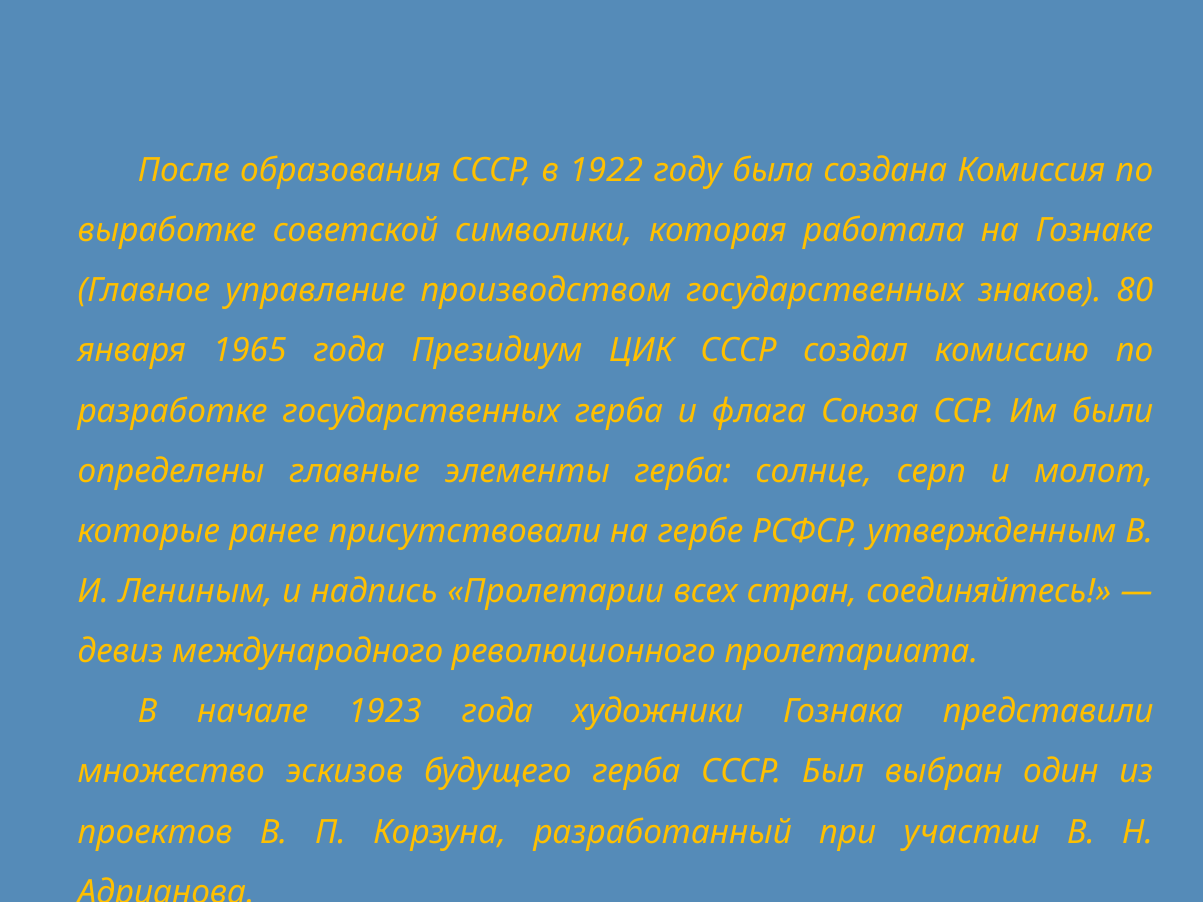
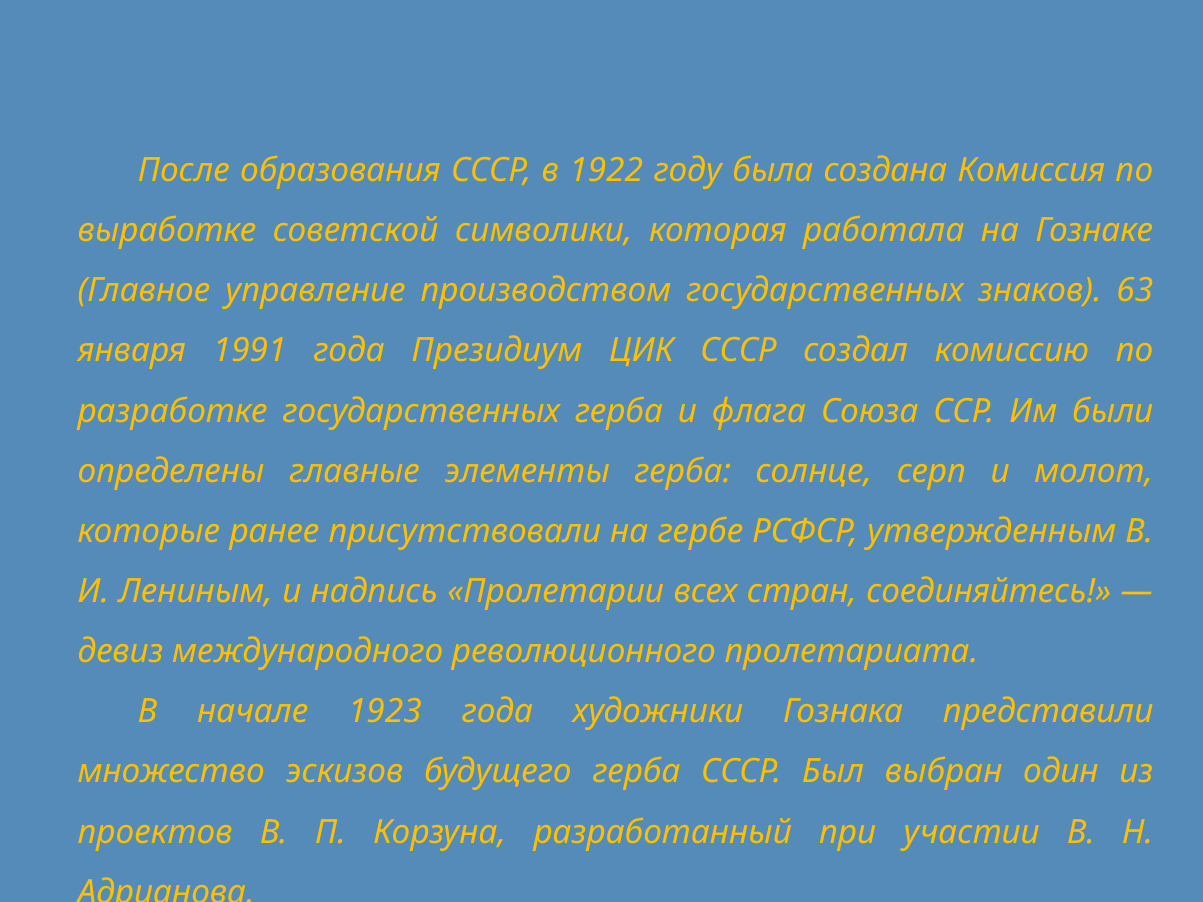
80: 80 -> 63
1965: 1965 -> 1991
